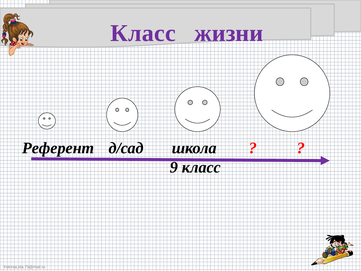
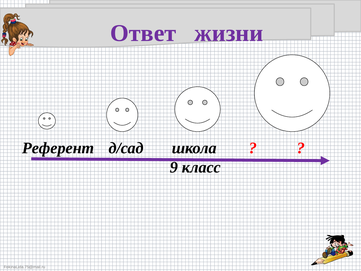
Класс at (143, 33): Класс -> Ответ
